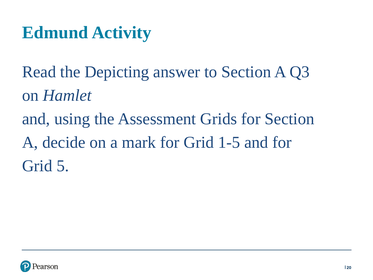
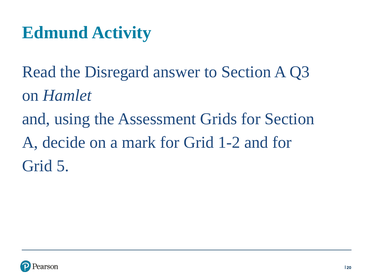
Depicting: Depicting -> Disregard
1-5: 1-5 -> 1-2
